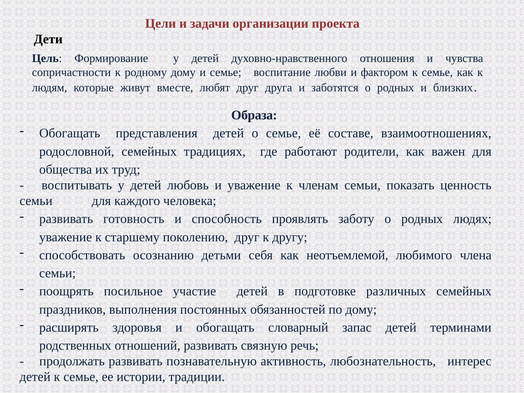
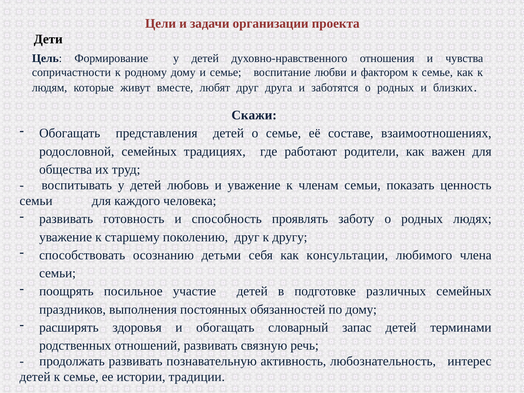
Образа: Образа -> Скажи
неотъемлемой: неотъемлемой -> консультации
